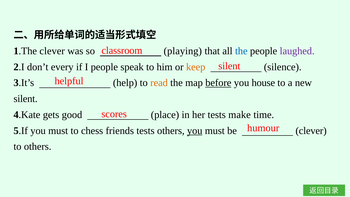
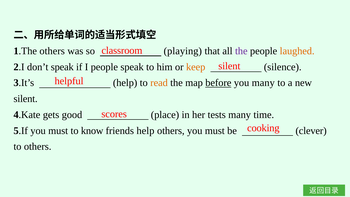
1.The clever: clever -> others
the at (241, 51) colour: blue -> purple
laughed colour: purple -> orange
don’t every: every -> speak
you house: house -> many
tests make: make -> many
humour: humour -> cooking
chess: chess -> know
friends tests: tests -> help
you at (195, 131) underline: present -> none
